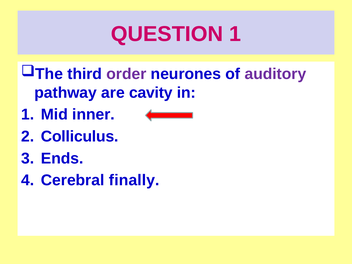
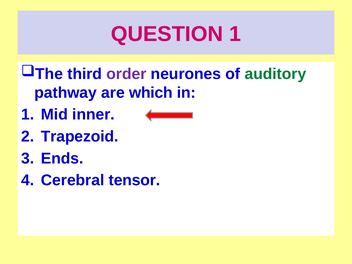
auditory colour: purple -> green
cavity: cavity -> which
Colliculus: Colliculus -> Trapezoid
finally: finally -> tensor
